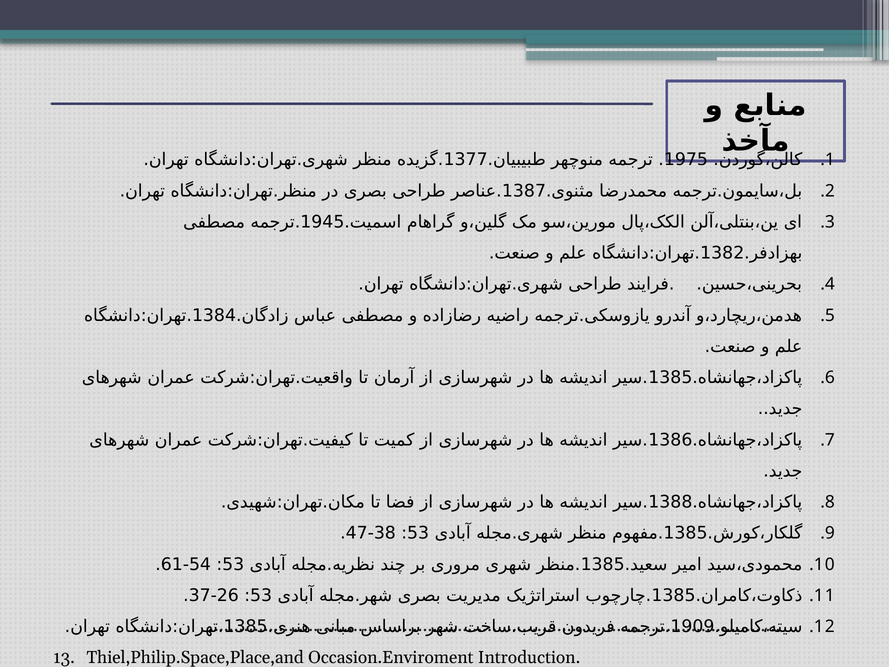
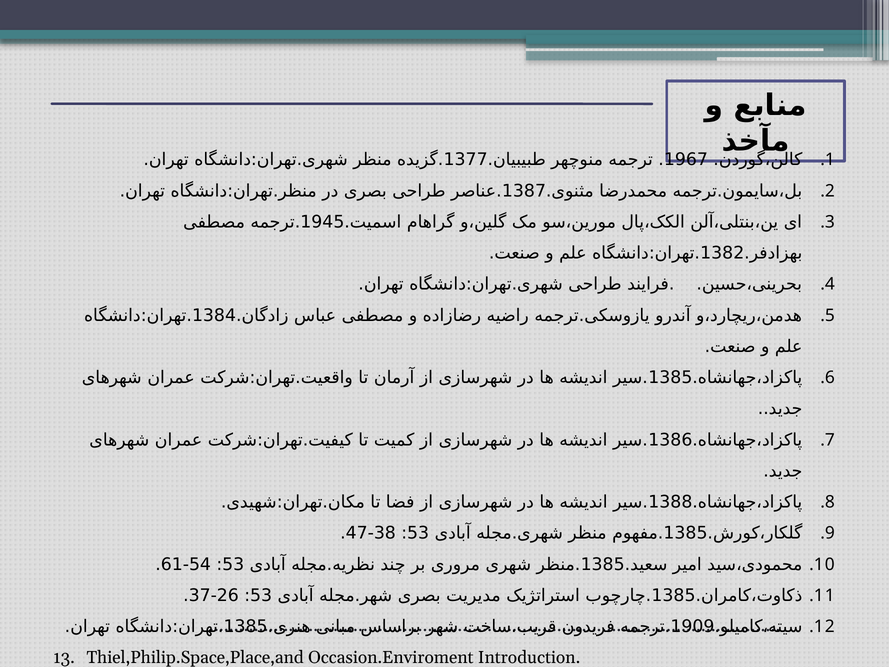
1975: 1975 -> 1967
